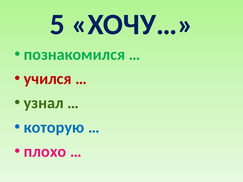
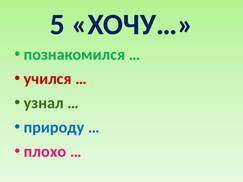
которую: которую -> природу
